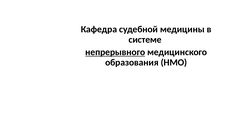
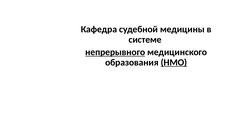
НМО underline: none -> present
